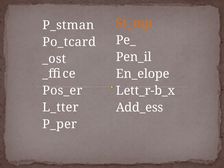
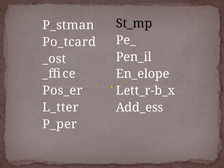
St_mp colour: orange -> black
